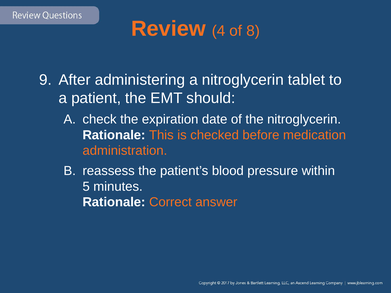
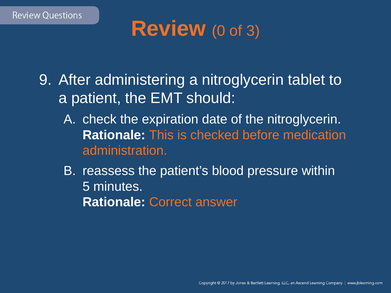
4: 4 -> 0
8: 8 -> 3
